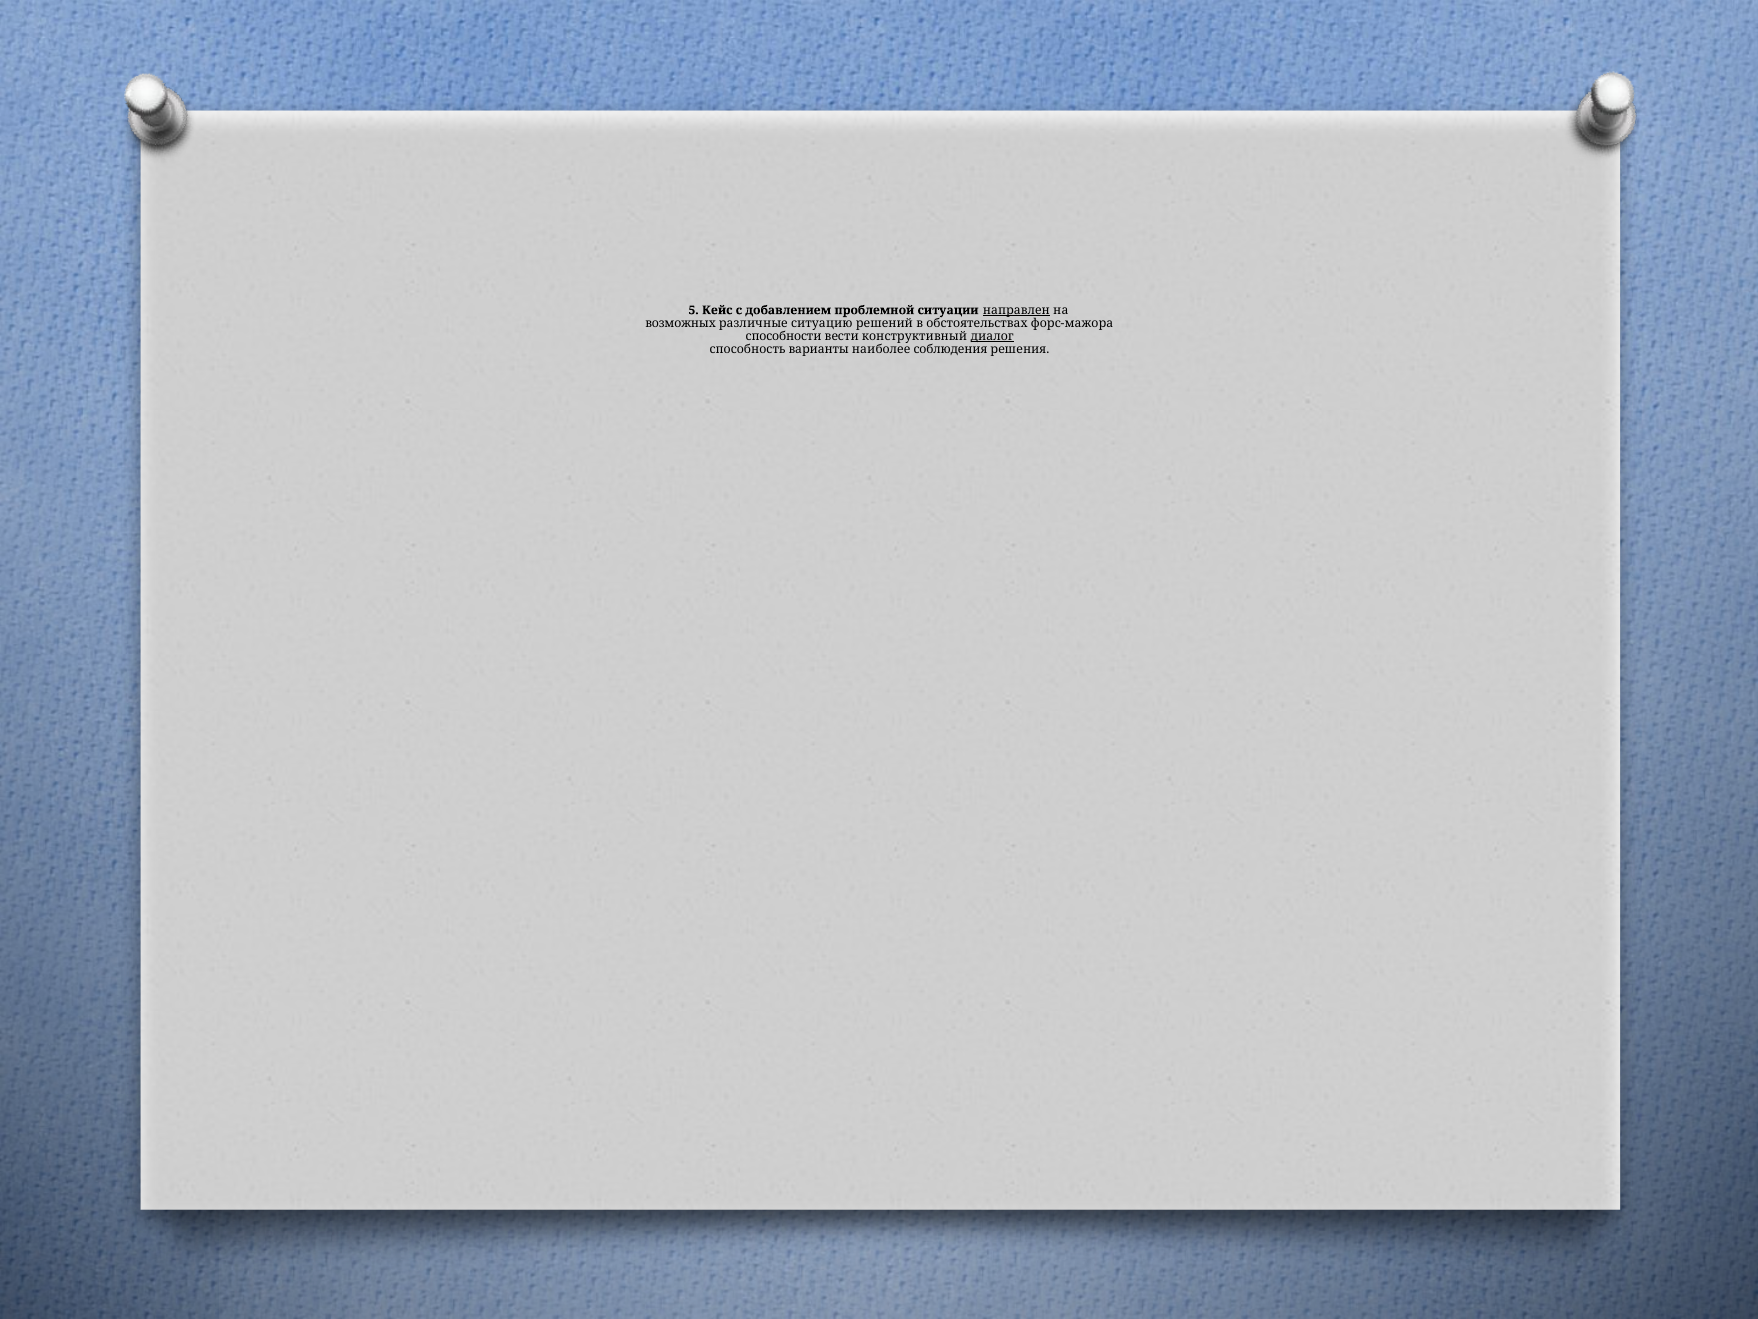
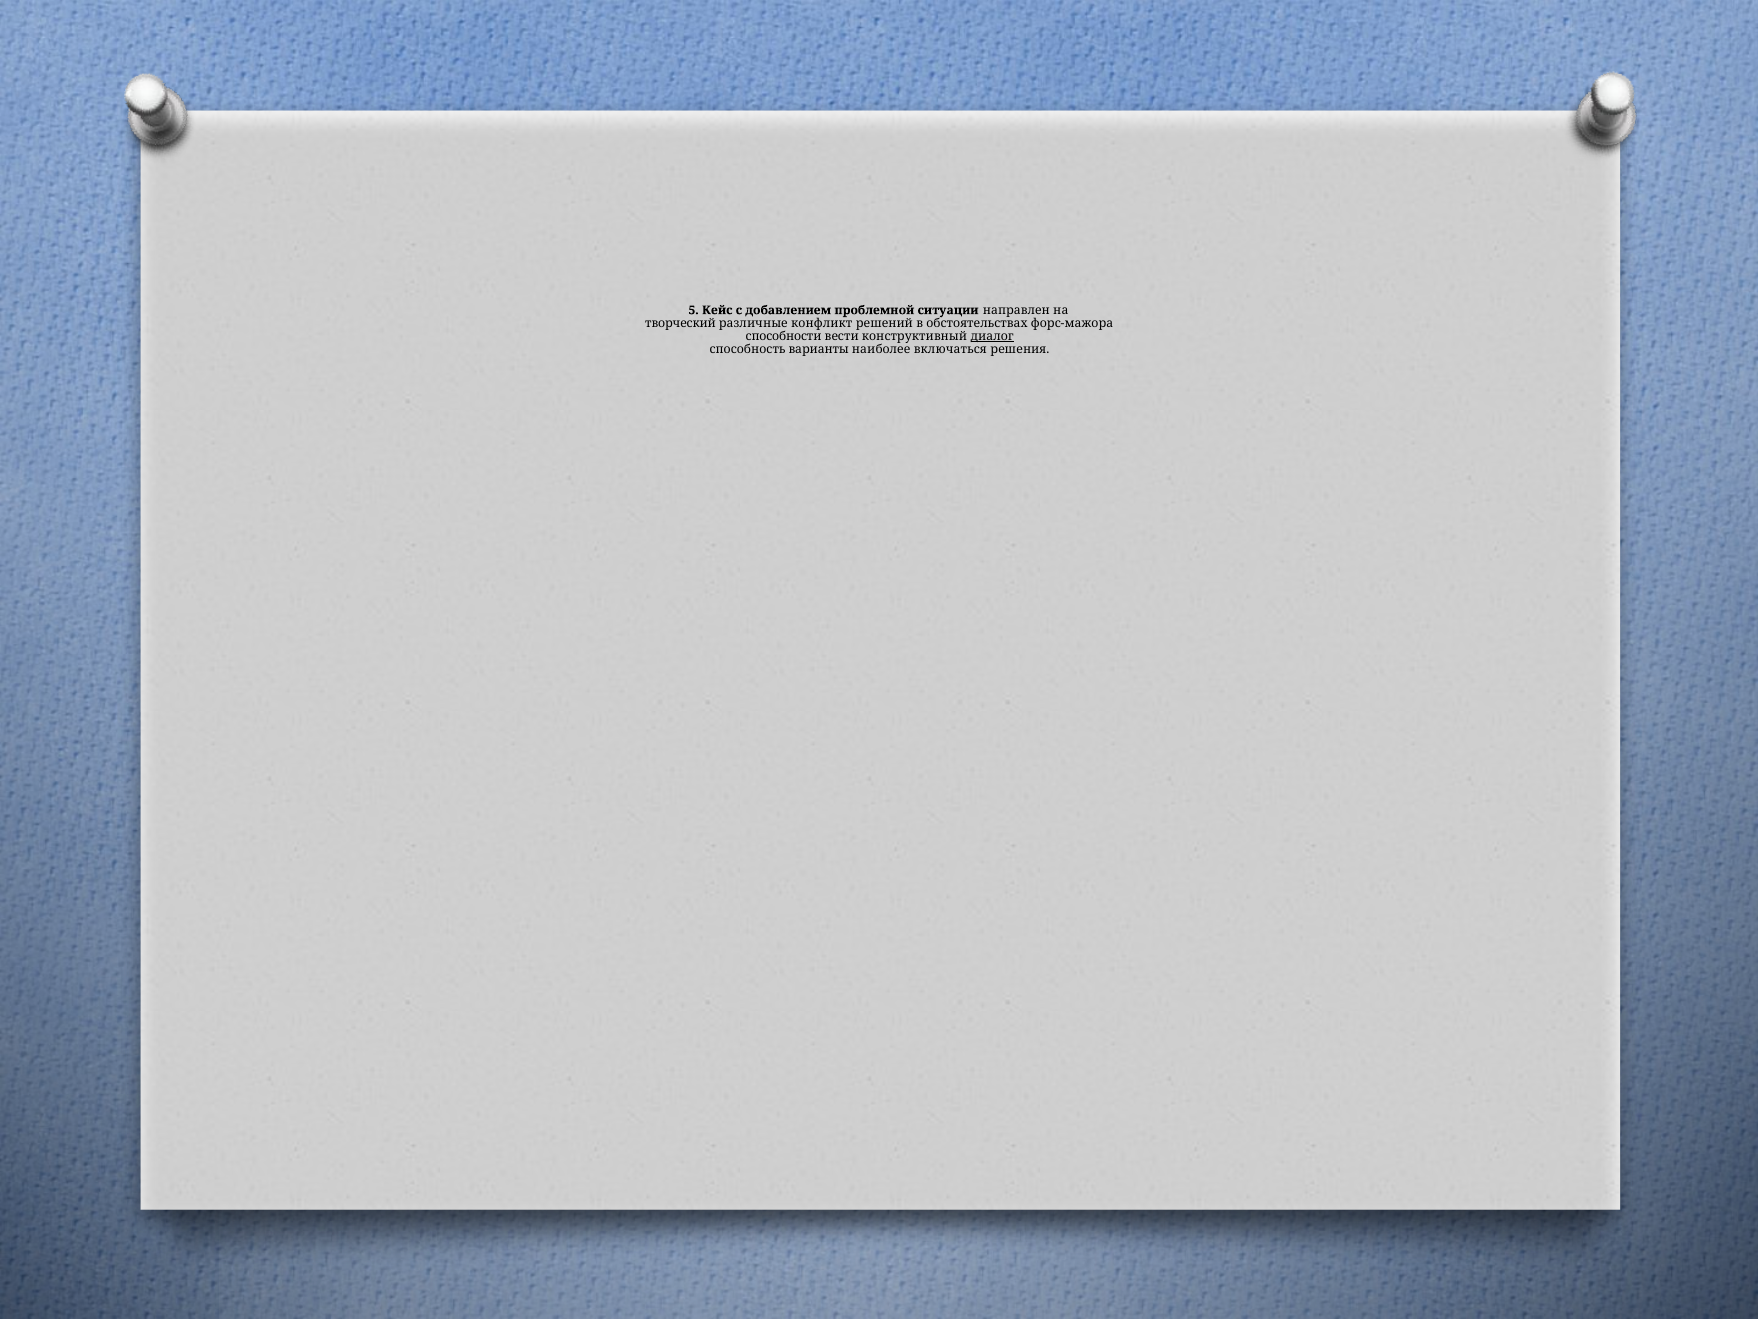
направлен underline: present -> none
возможных: возможных -> творческий
ситуацию: ситуацию -> конфликт
соблюдения: соблюдения -> включаться
